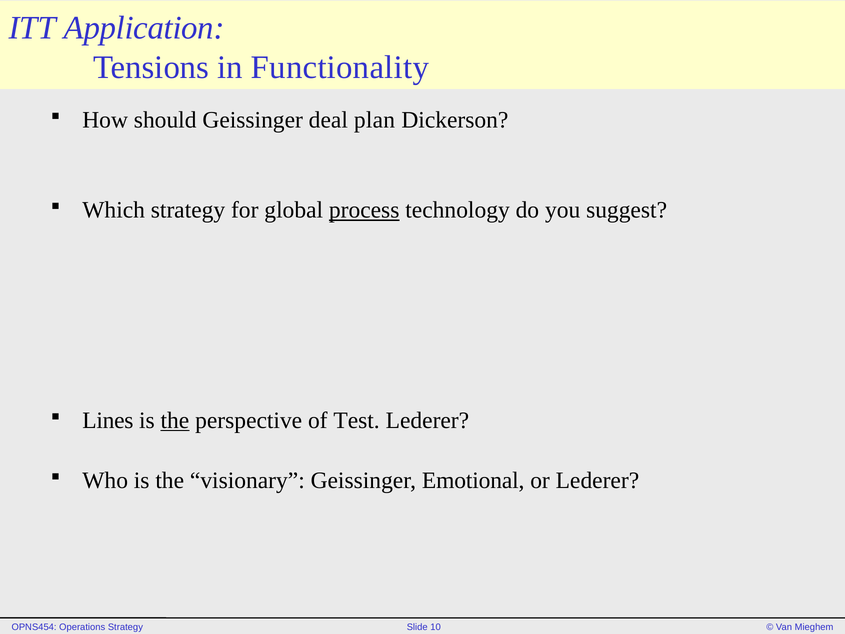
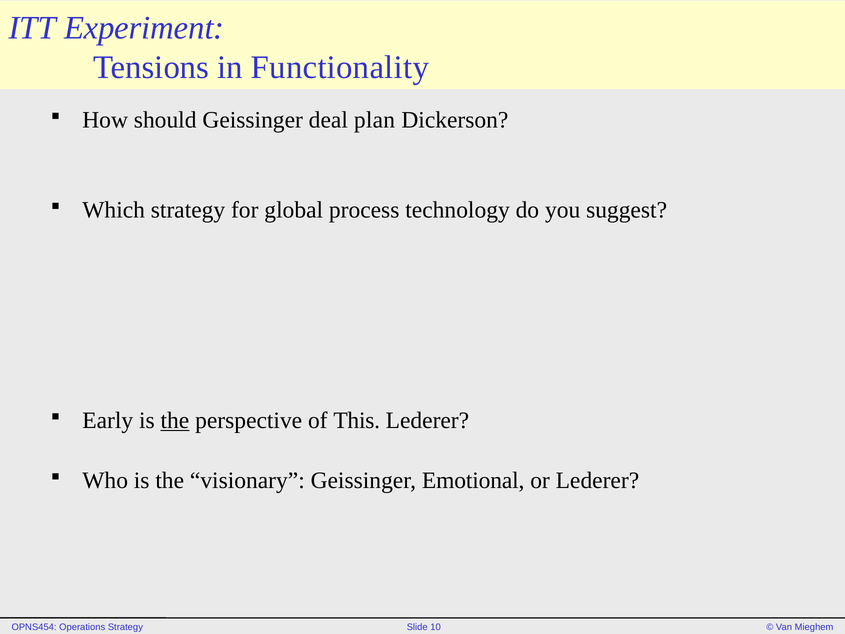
Application: Application -> Experiment
process underline: present -> none
Lines: Lines -> Early
Test: Test -> This
